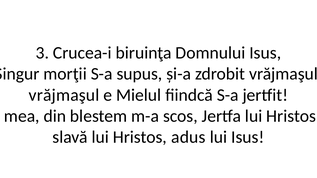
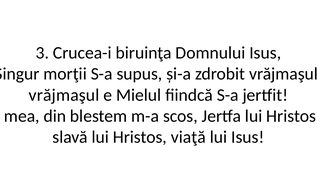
slavă lui Hristos adus: adus -> viaţă
